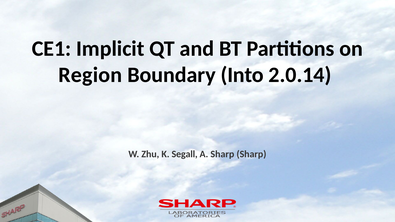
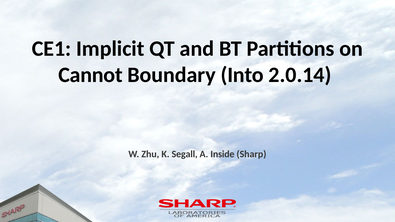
Region: Region -> Cannot
A Sharp: Sharp -> Inside
